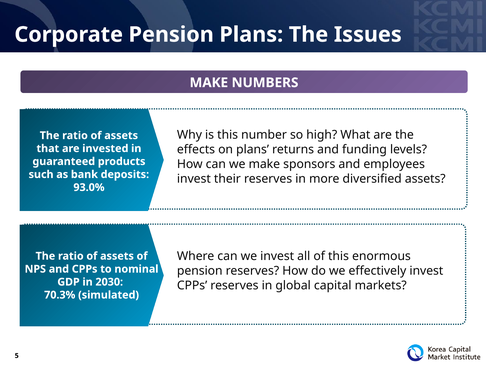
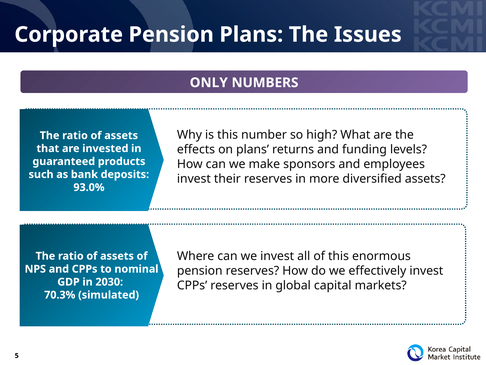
MAKE at (209, 83): MAKE -> ONLY
